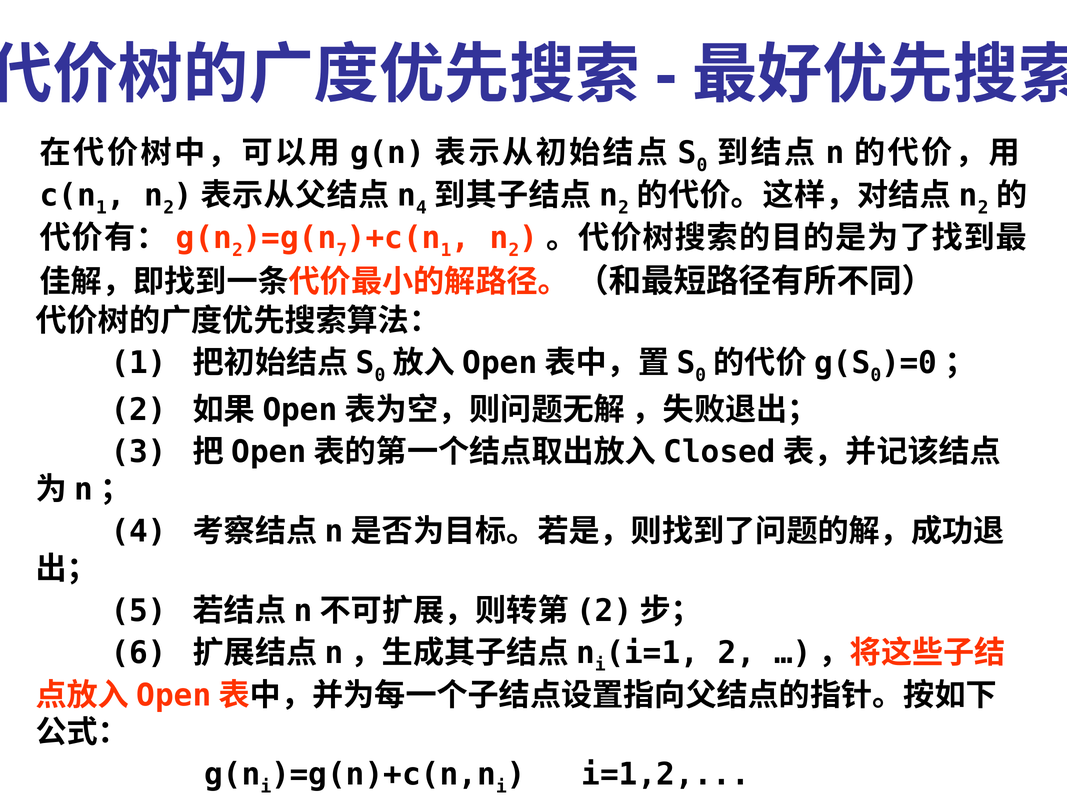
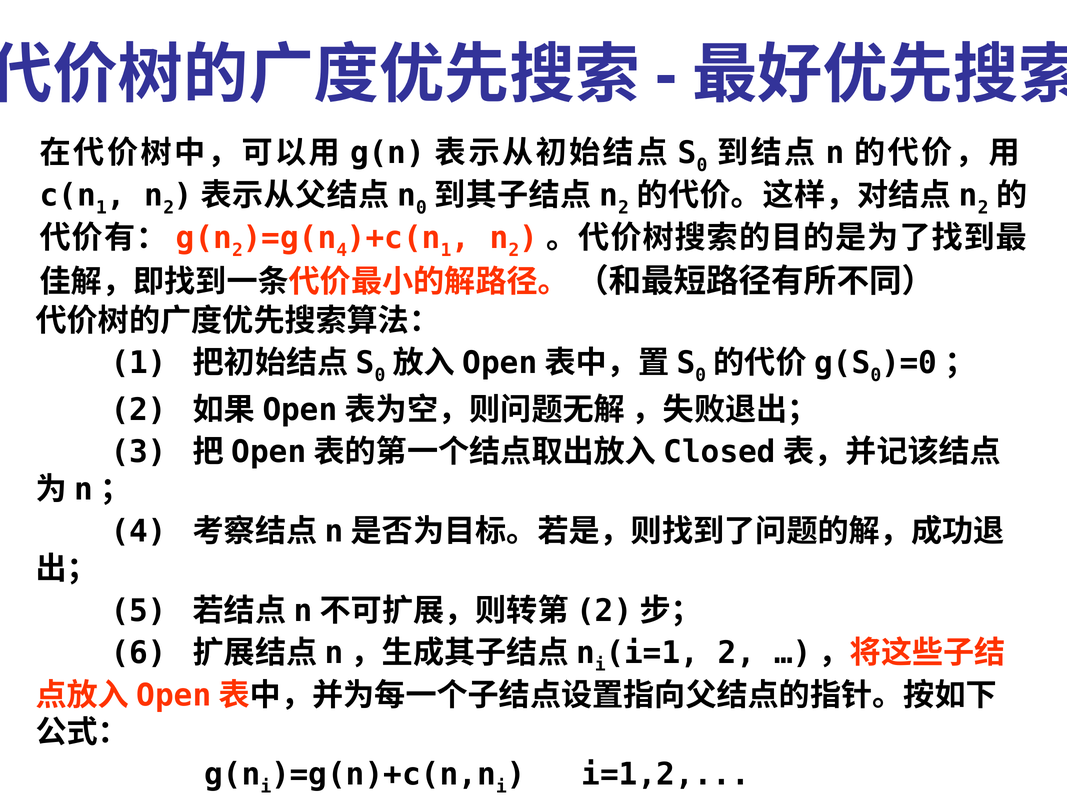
4 at (421, 208): 4 -> 0
7 at (342, 250): 7 -> 4
